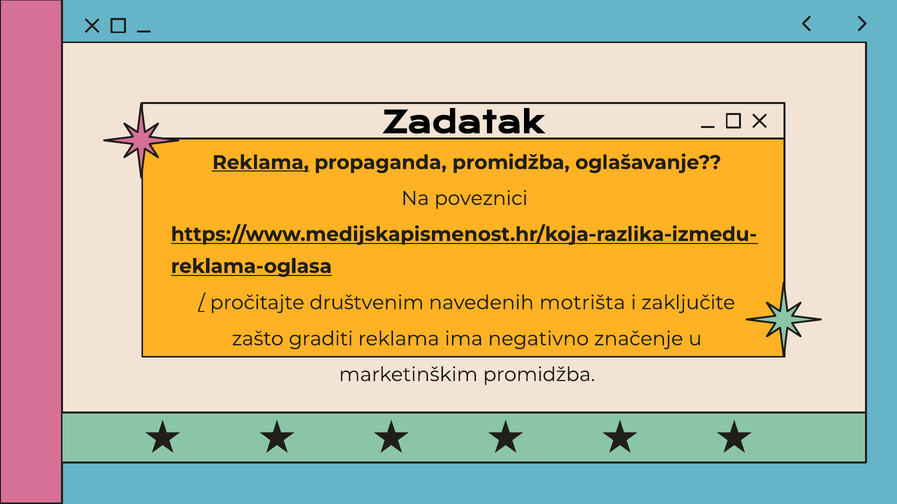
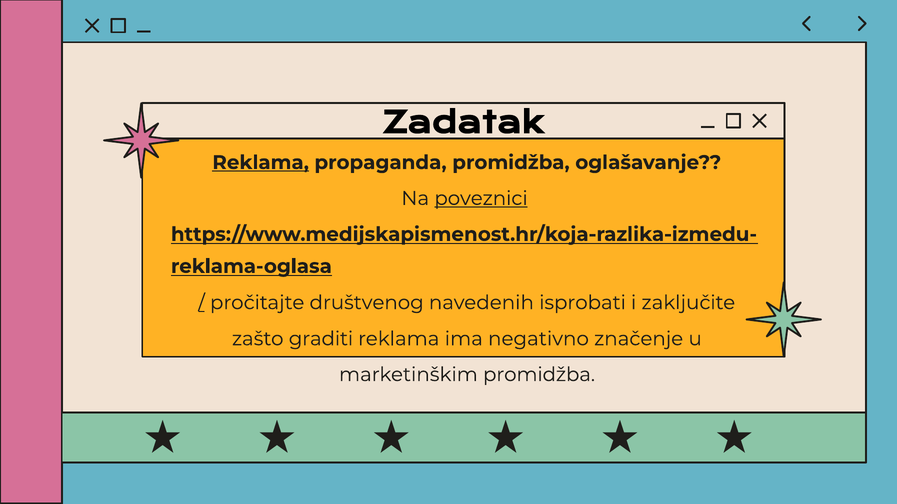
poveznici underline: none -> present
društvenim: društvenim -> društvenog
motrišta: motrišta -> isprobati
